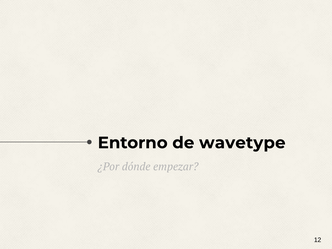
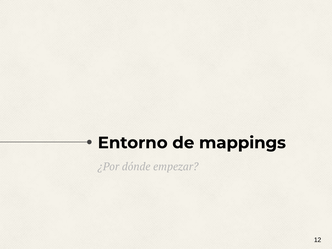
wavetype: wavetype -> mappings
